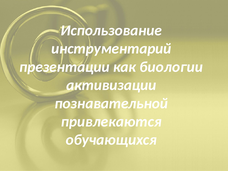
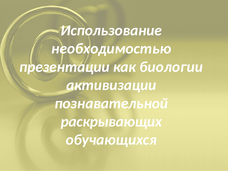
инструментарий: инструментарий -> необходимостью
привлекаются: привлекаются -> раскрывающих
